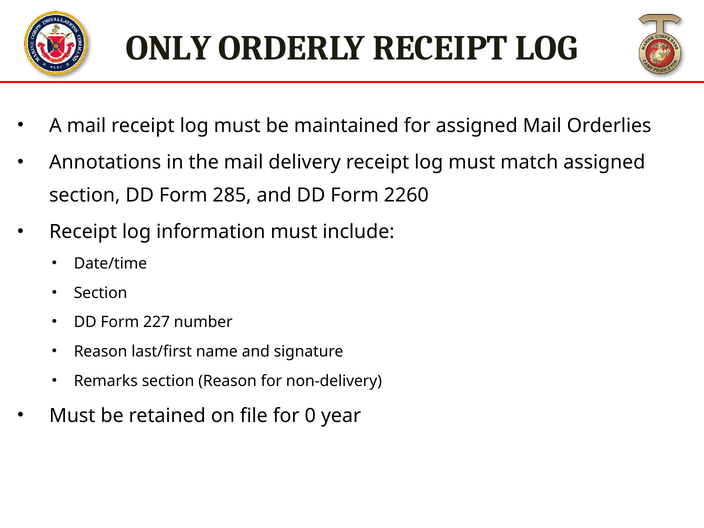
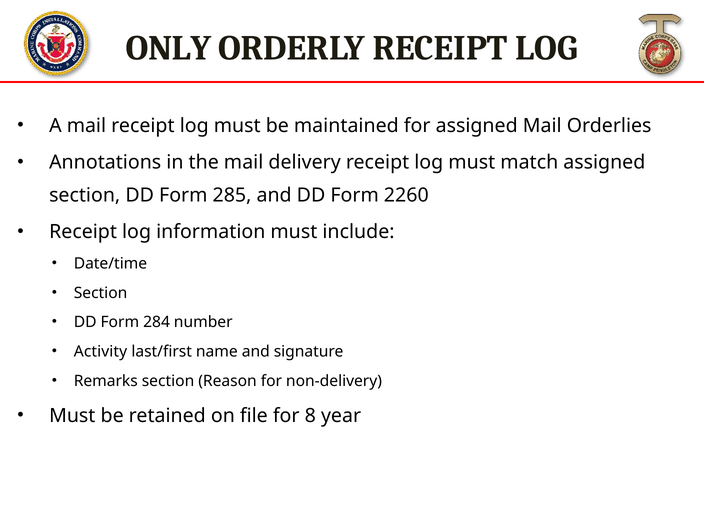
227: 227 -> 284
Reason at (101, 352): Reason -> Activity
0: 0 -> 8
